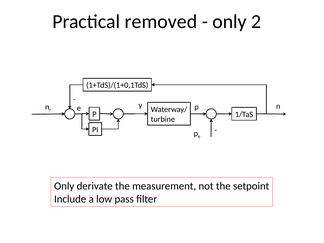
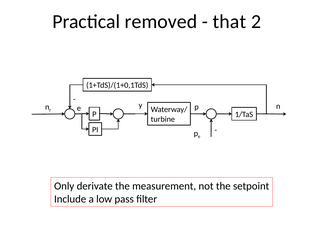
only at (229, 21): only -> that
